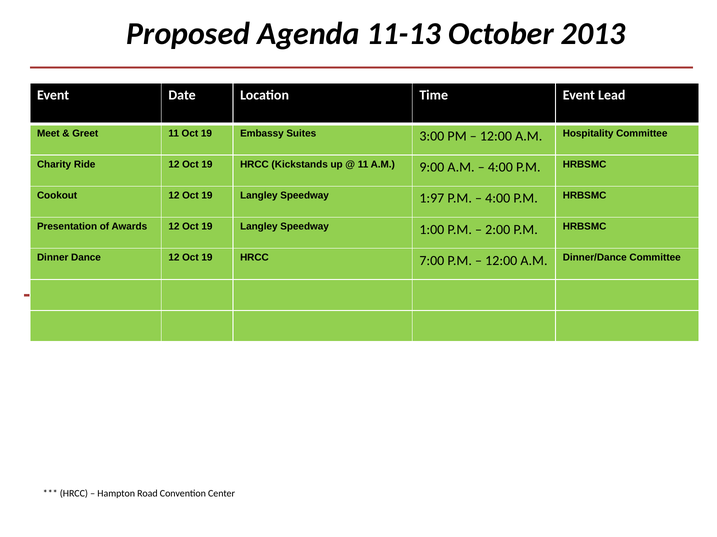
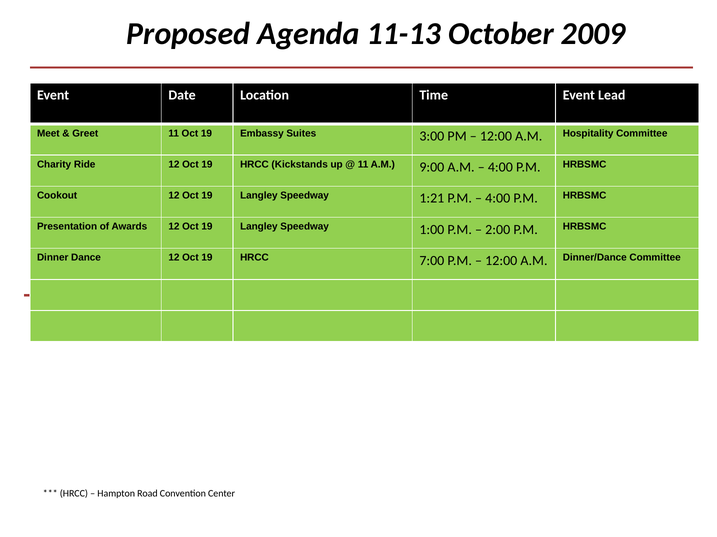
2013: 2013 -> 2009
1:97: 1:97 -> 1:21
